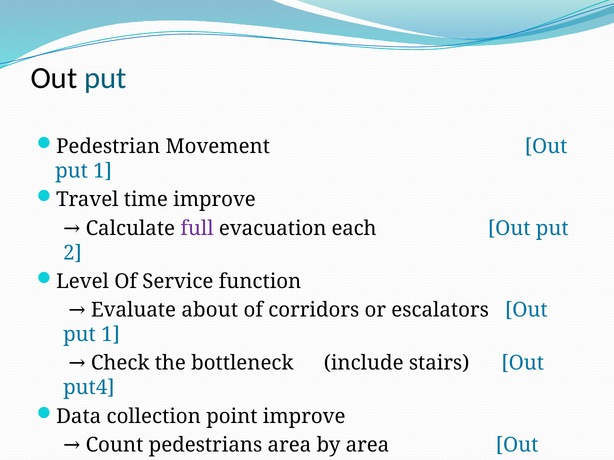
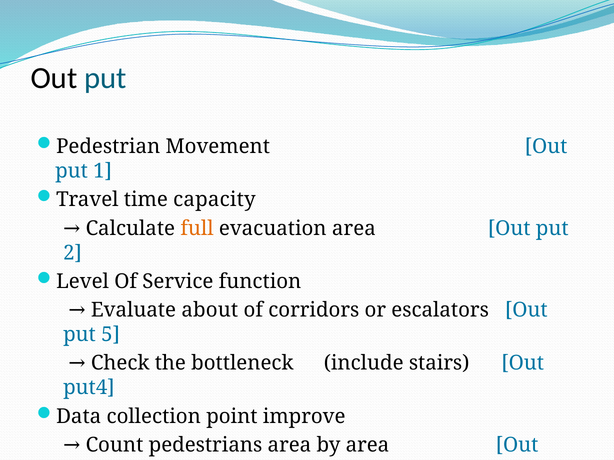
time improve: improve -> capacity
full colour: purple -> orange
evacuation each: each -> area
1 at (111, 335): 1 -> 5
